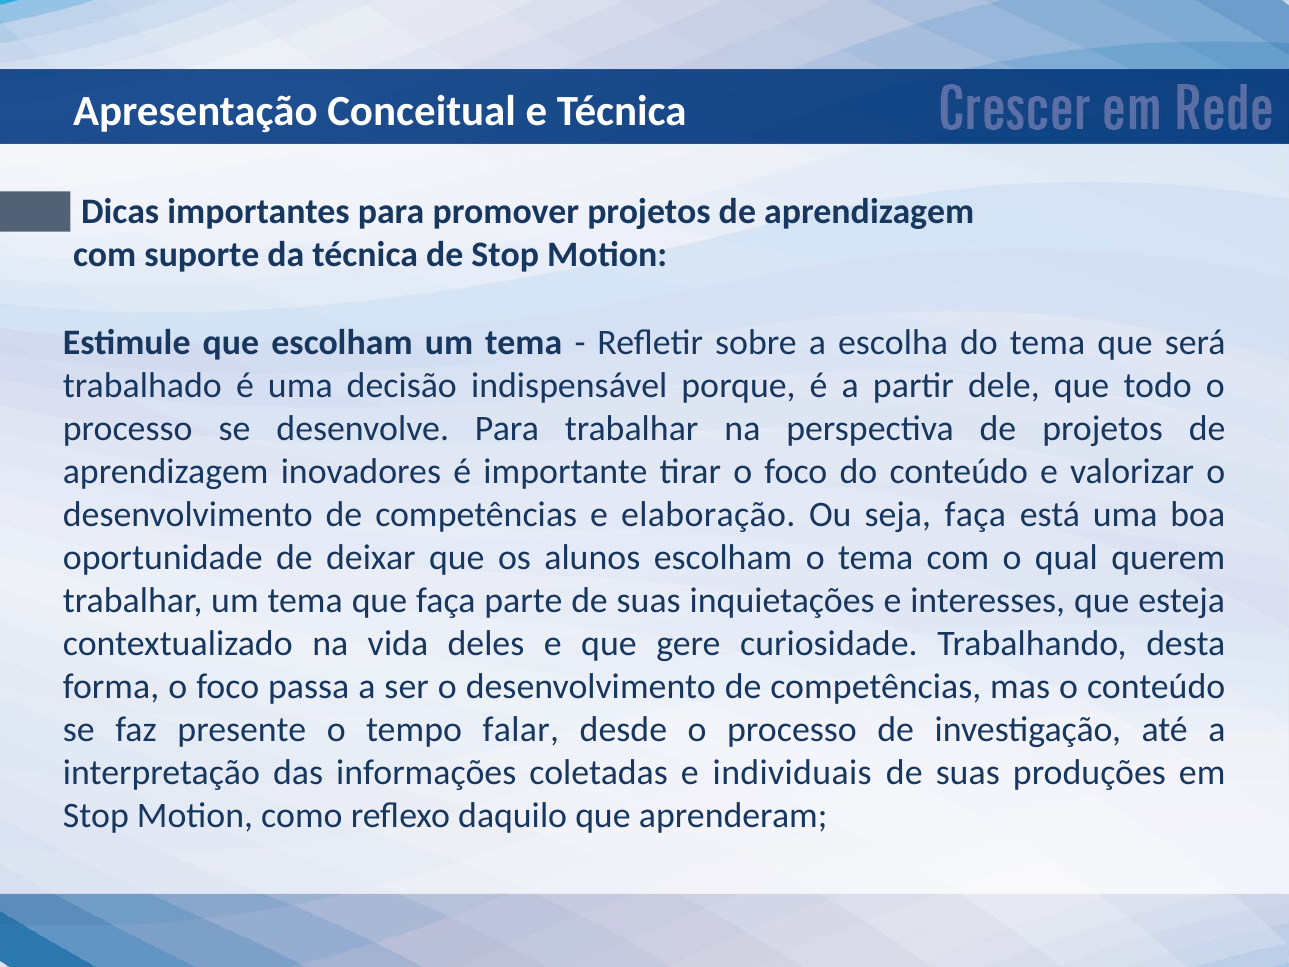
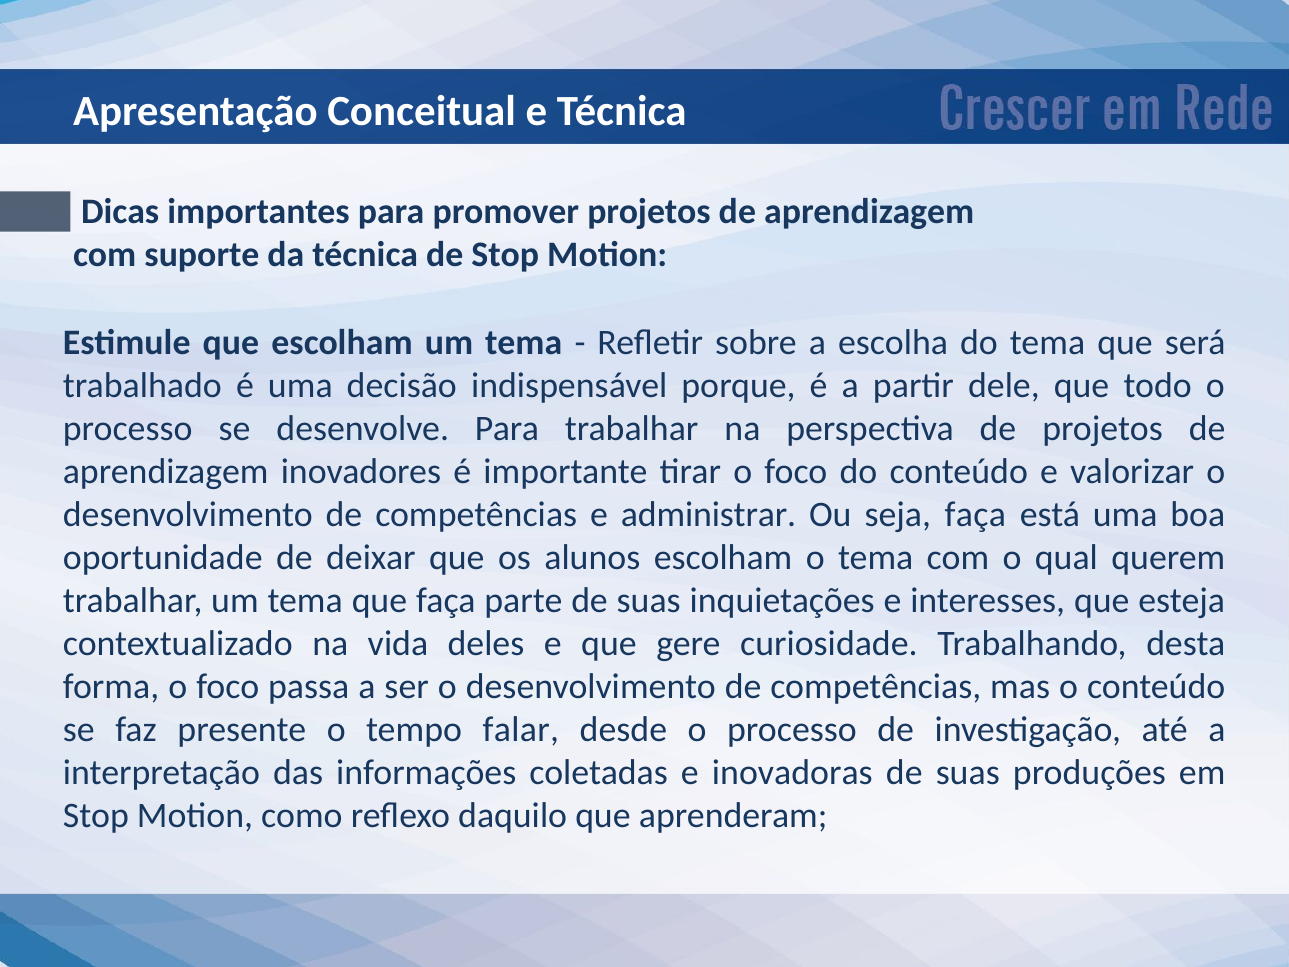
elaboração: elaboração -> administrar
individuais: individuais -> inovadoras
